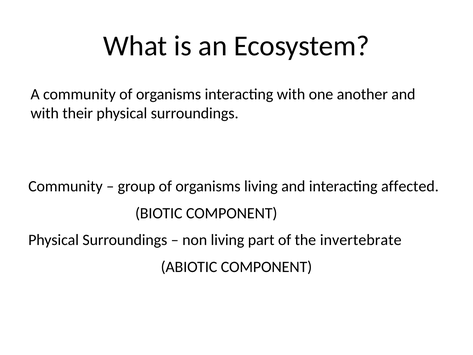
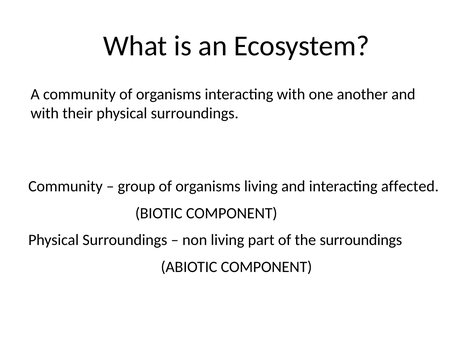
the invertebrate: invertebrate -> surroundings
